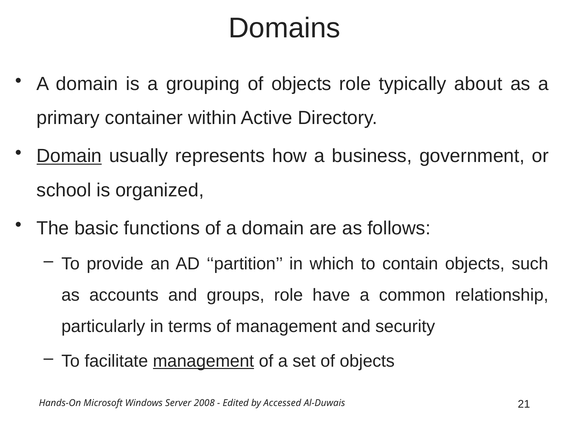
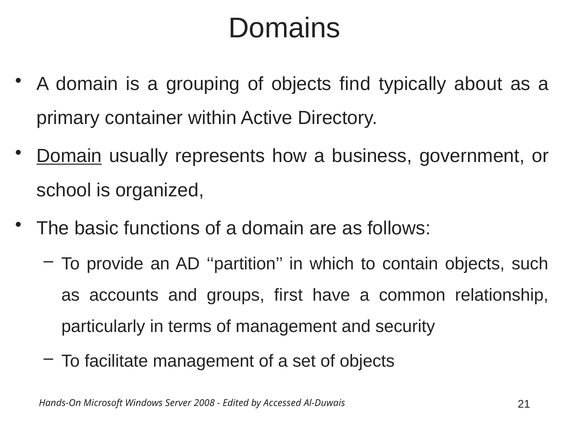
objects role: role -> find
groups role: role -> first
management at (203, 361) underline: present -> none
